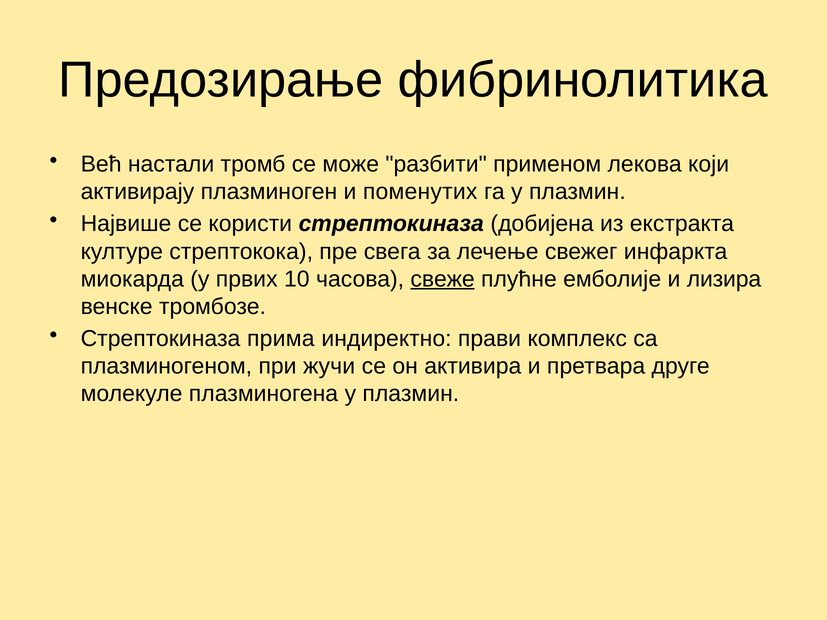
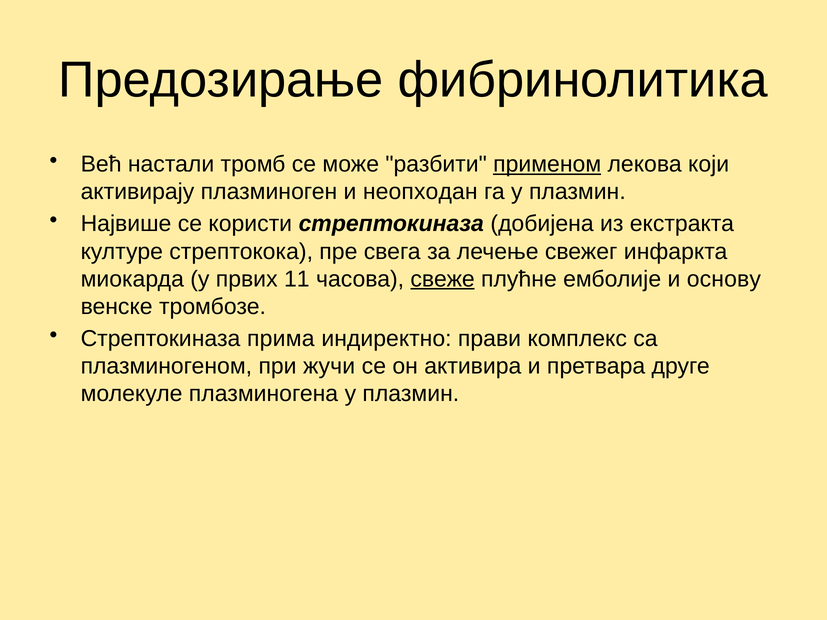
применом underline: none -> present
поменутих: поменутих -> неопходан
10: 10 -> 11
лизира: лизира -> основу
